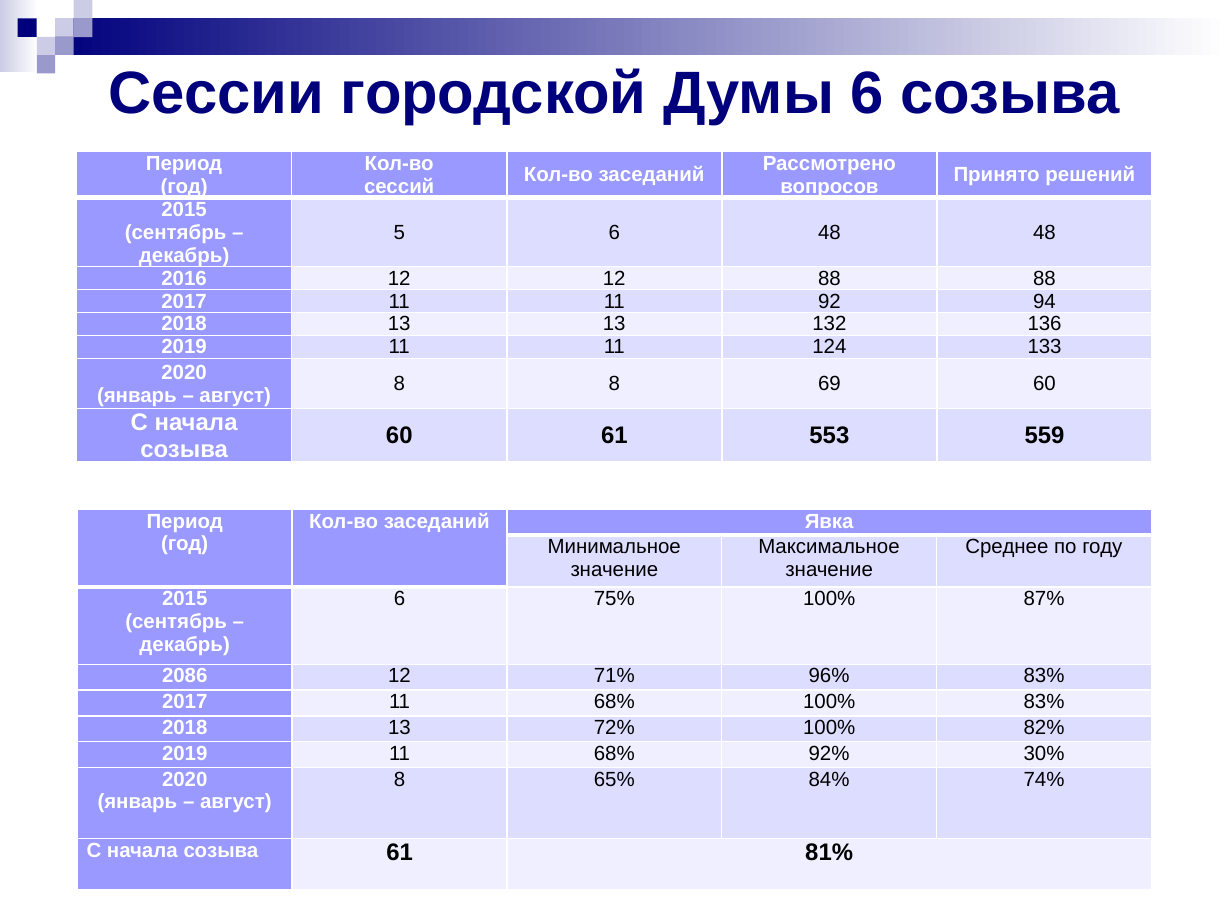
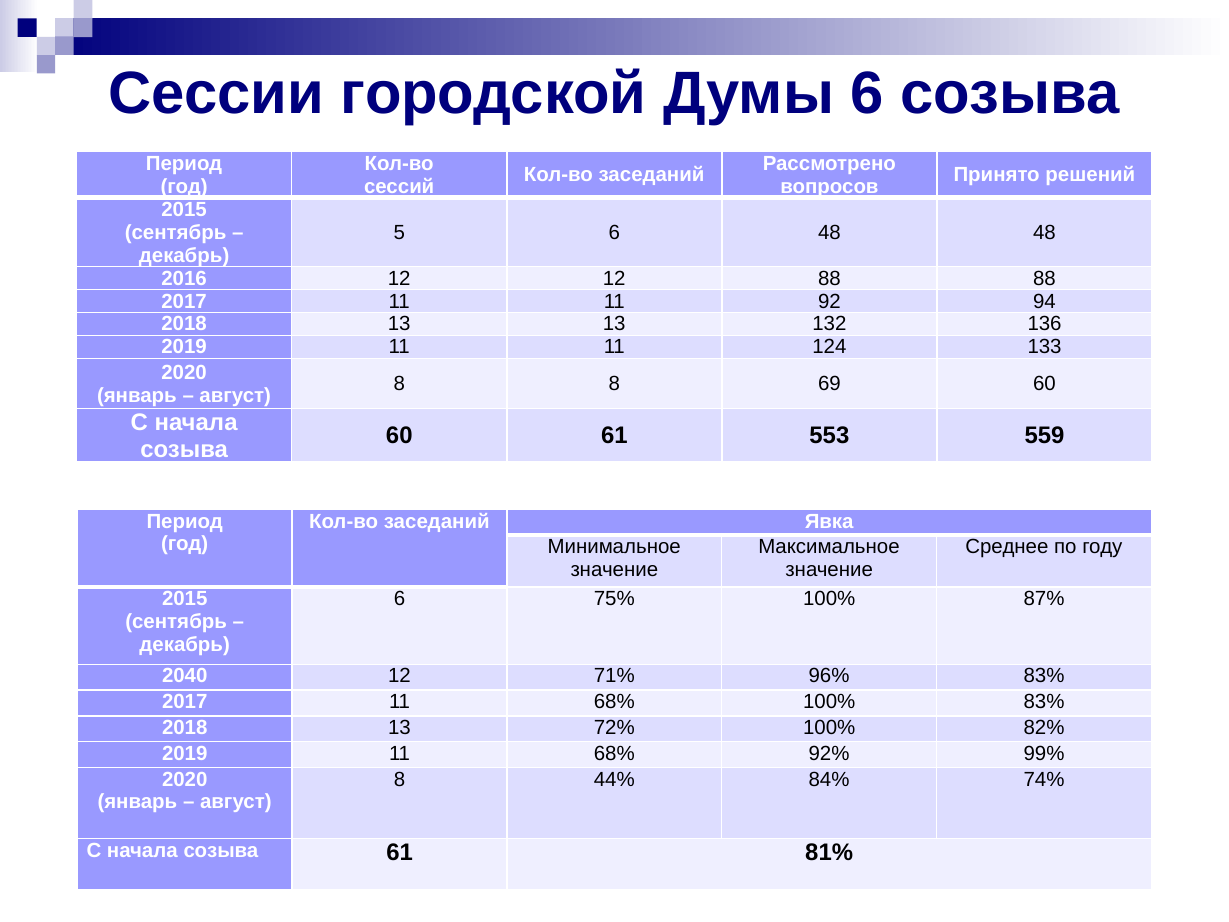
2086: 2086 -> 2040
30%: 30% -> 99%
65%: 65% -> 44%
